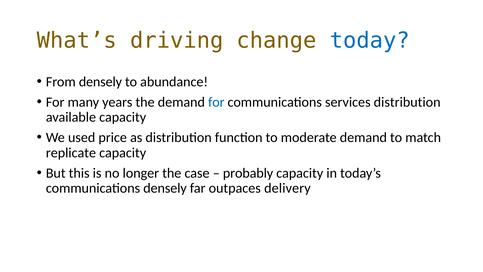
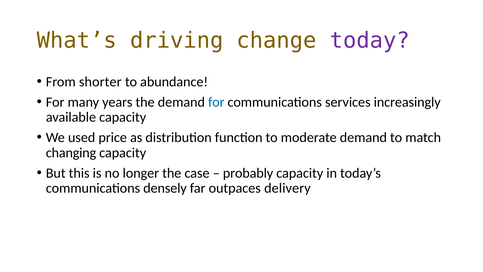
today colour: blue -> purple
From densely: densely -> shorter
services distribution: distribution -> increasingly
replicate: replicate -> changing
